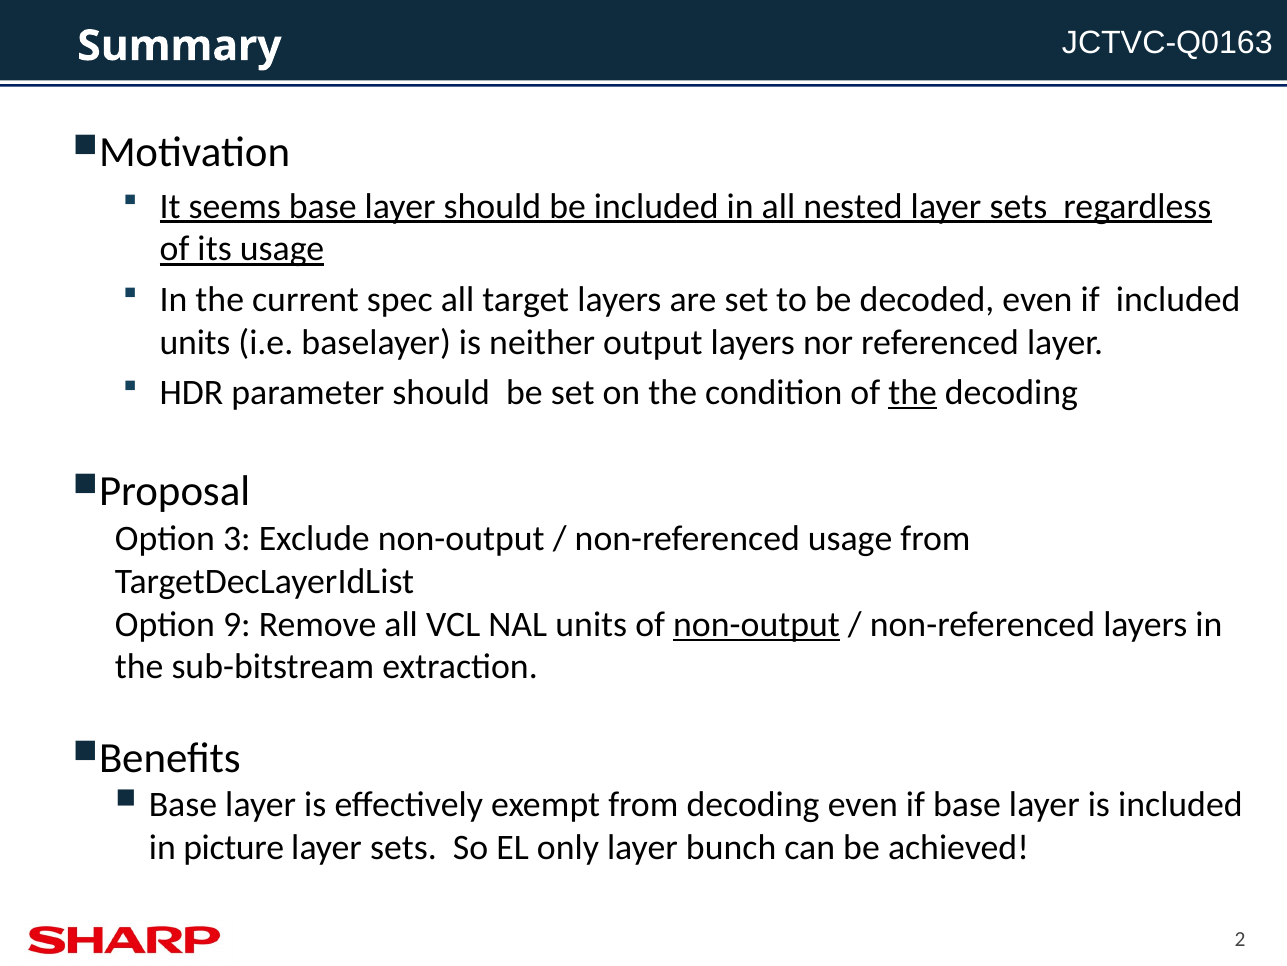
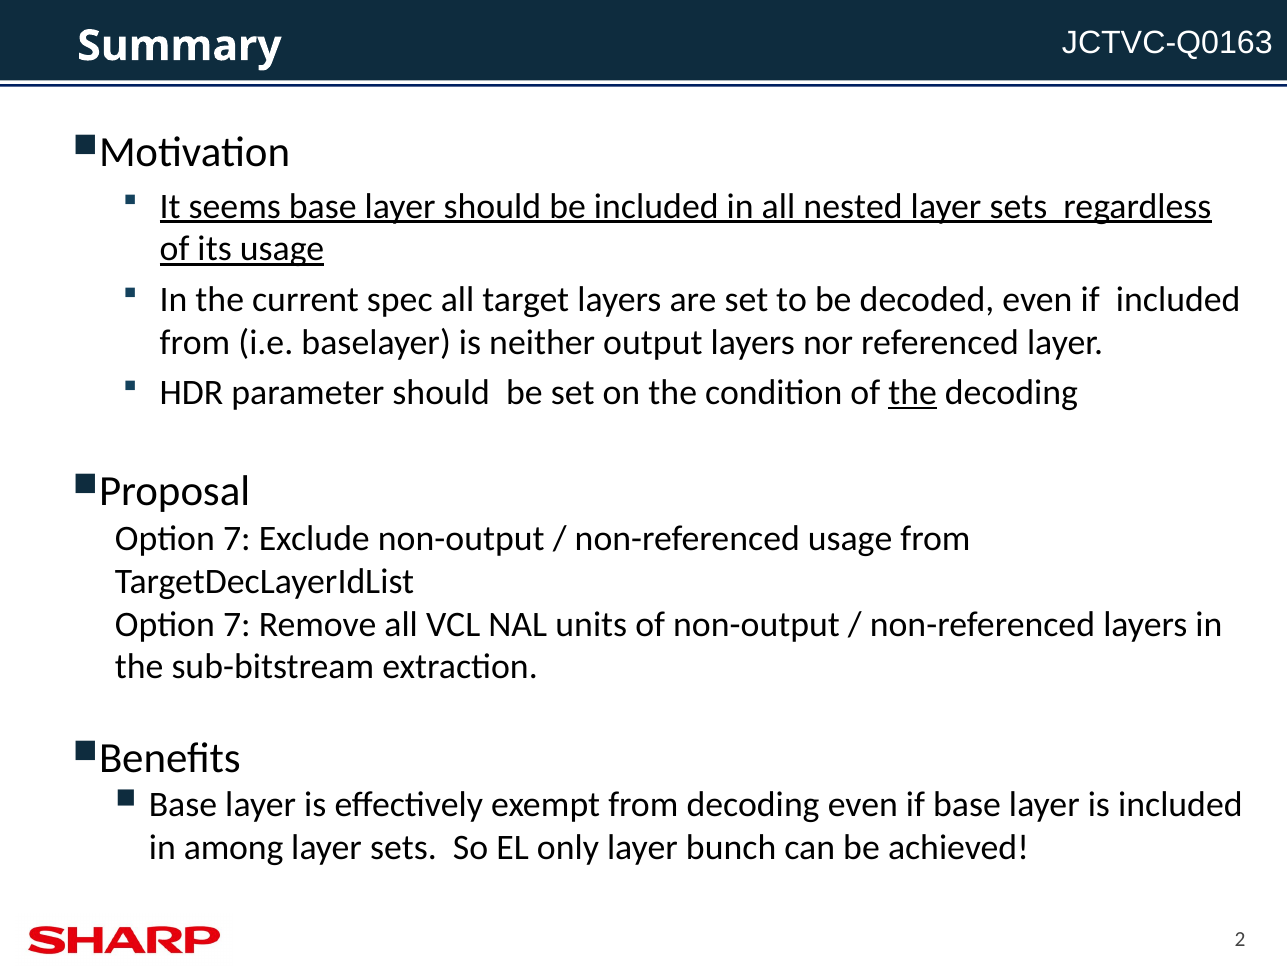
units at (195, 342): units -> from
3 at (237, 538): 3 -> 7
9 at (237, 624): 9 -> 7
non-output at (757, 624) underline: present -> none
picture: picture -> among
